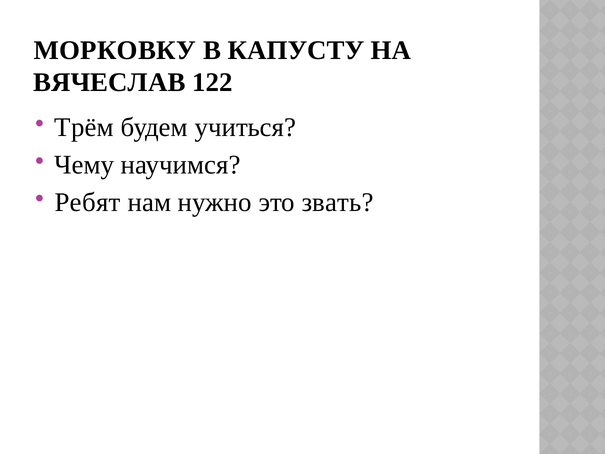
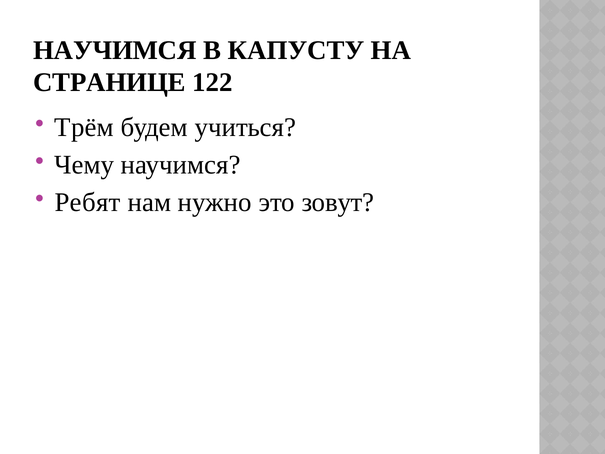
МОРКОВКУ at (115, 50): МОРКОВКУ -> НАУЧИМСЯ
ВЯЧЕСЛАВ: ВЯЧЕСЛАВ -> СТРАНИЦЕ
звать: звать -> зовут
